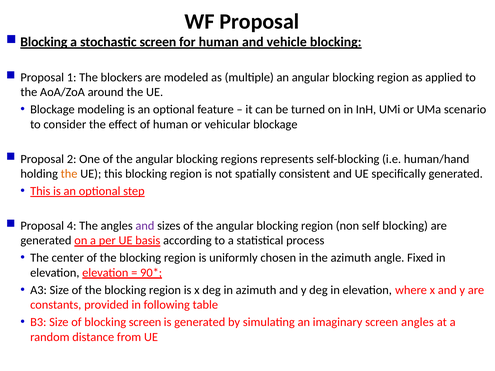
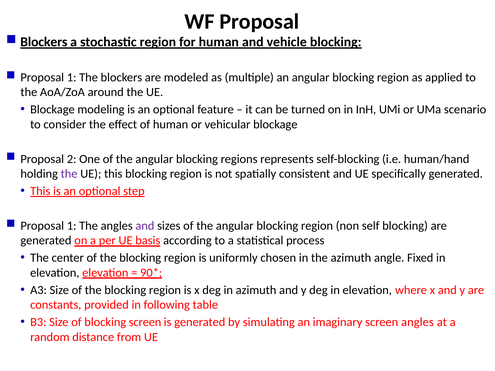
Blocking at (44, 42): Blocking -> Blockers
stochastic screen: screen -> region
the at (69, 174) colour: orange -> purple
4 at (72, 226): 4 -> 1
